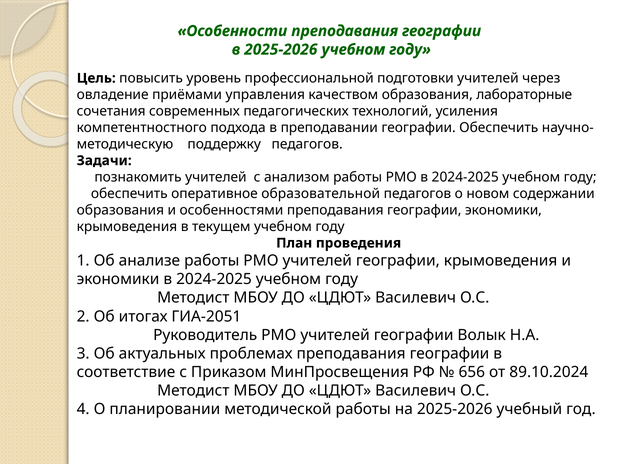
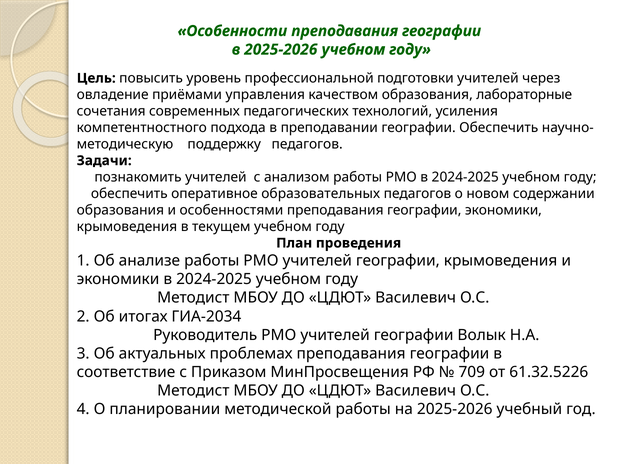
образовательной: образовательной -> образовательных
ГИА-2051: ГИА-2051 -> ГИА-2034
656: 656 -> 709
89.10.2024: 89.10.2024 -> 61.32.5226
